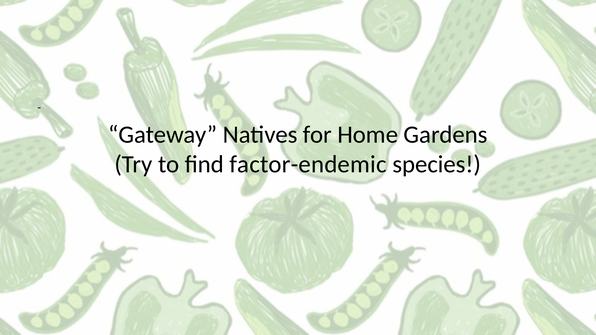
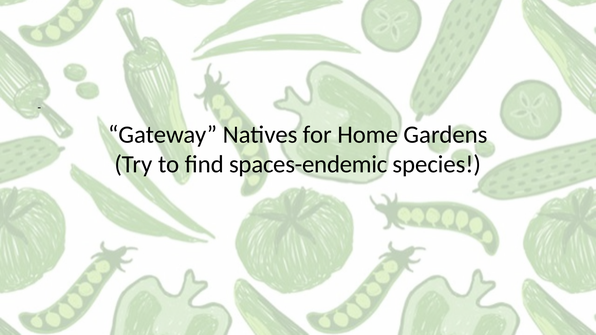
factor-endemic: factor-endemic -> spaces-endemic
